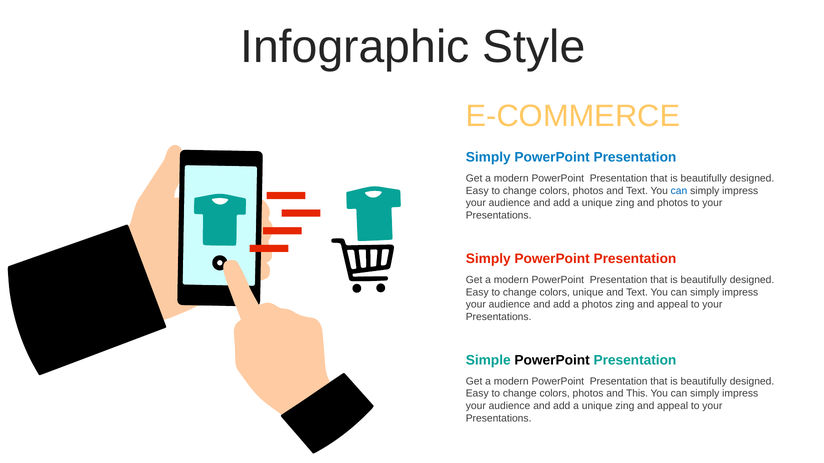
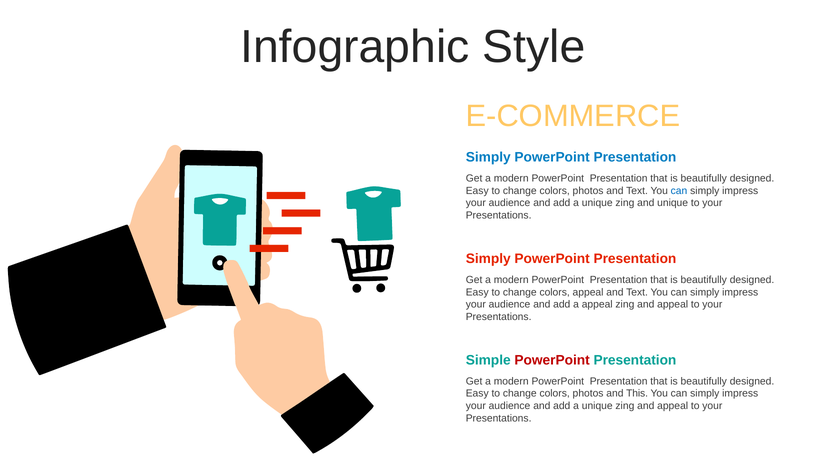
and photos: photos -> unique
colors unique: unique -> appeal
a photos: photos -> appeal
PowerPoint at (552, 360) colour: black -> red
